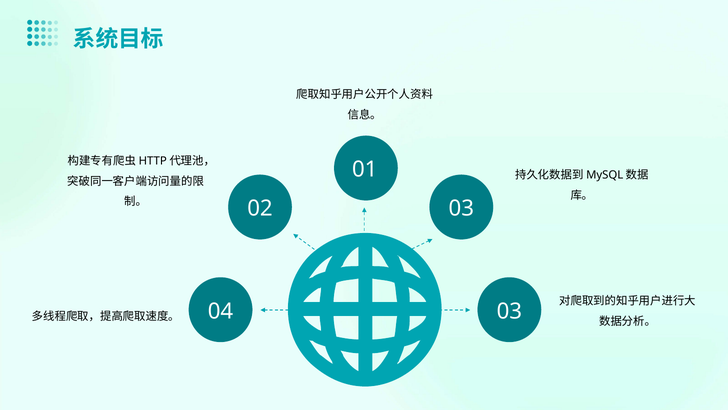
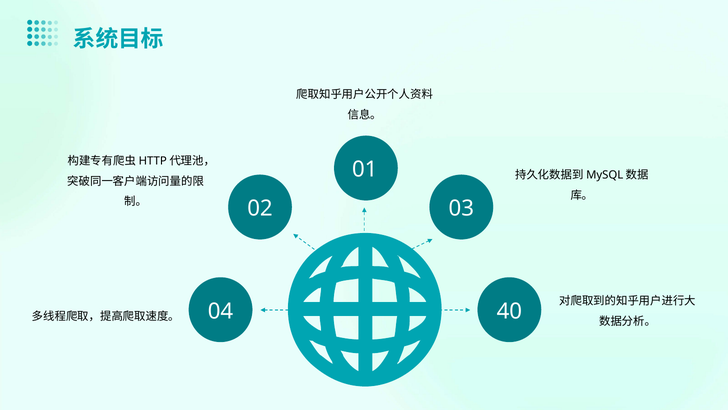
04 03: 03 -> 40
